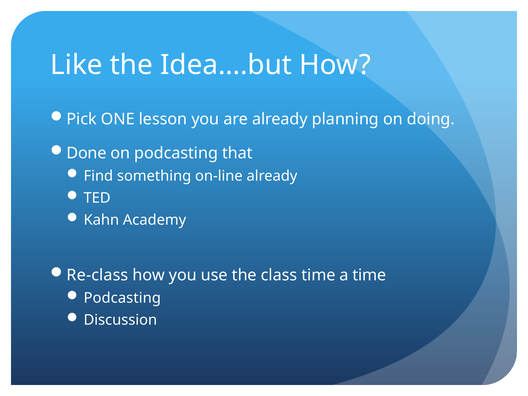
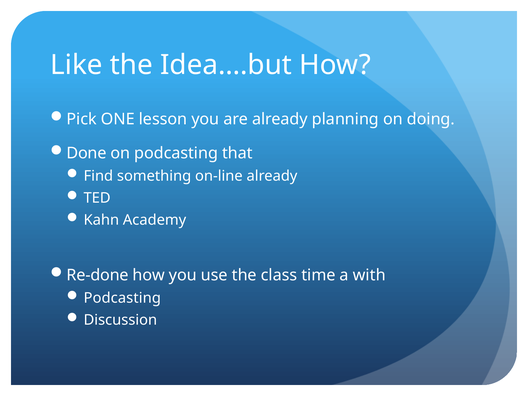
Re-class: Re-class -> Re-done
a time: time -> with
